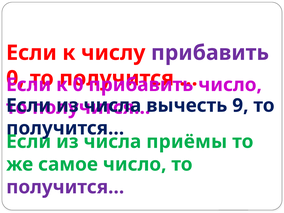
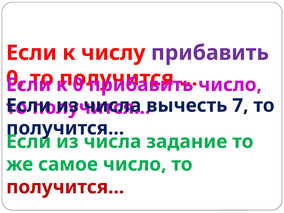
9: 9 -> 7
приёмы: приёмы -> задание
получится… at (65, 187) colour: purple -> red
